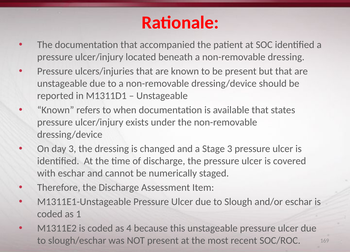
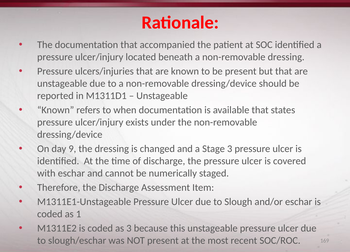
day 3: 3 -> 9
as 4: 4 -> 3
